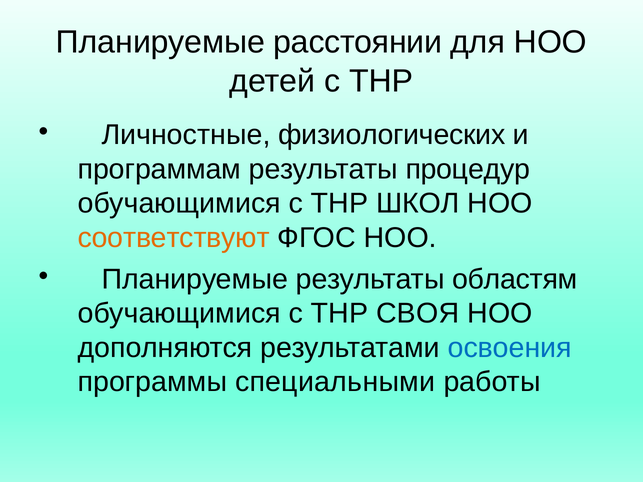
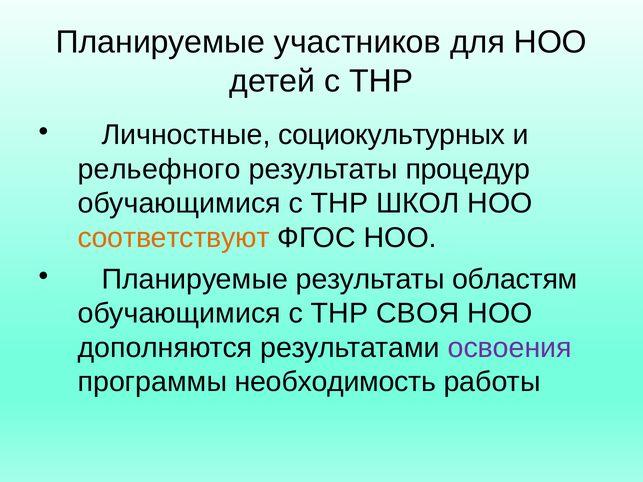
расстоянии: расстоянии -> участников
физиологических: физиологических -> социокультурных
программам: программам -> рельефного
освоения colour: blue -> purple
специальными: специальными -> необходимость
